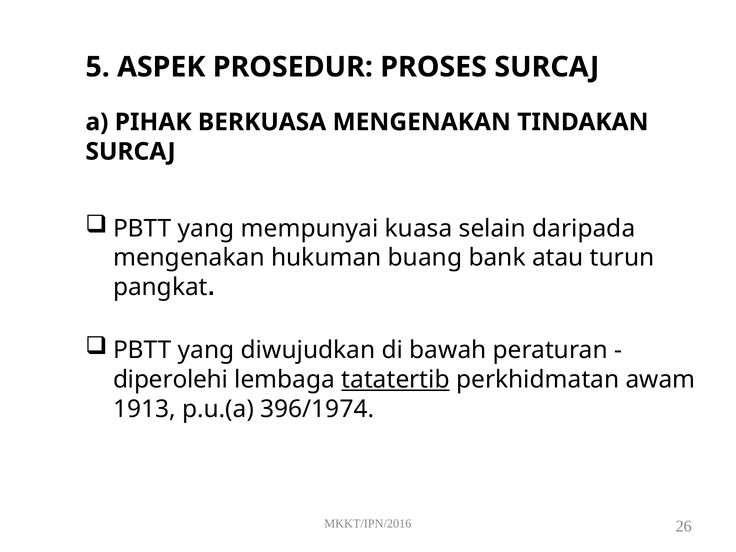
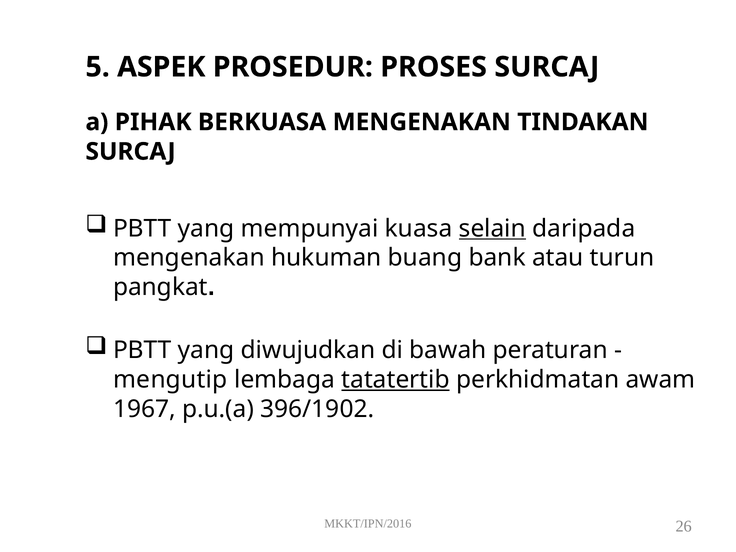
selain underline: none -> present
diperolehi: diperolehi -> mengutip
1913: 1913 -> 1967
396/1974: 396/1974 -> 396/1902
